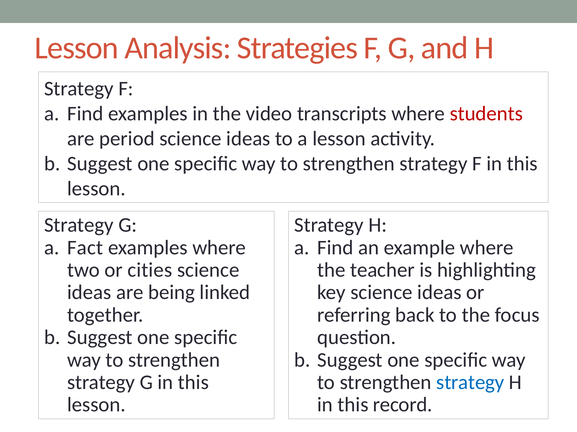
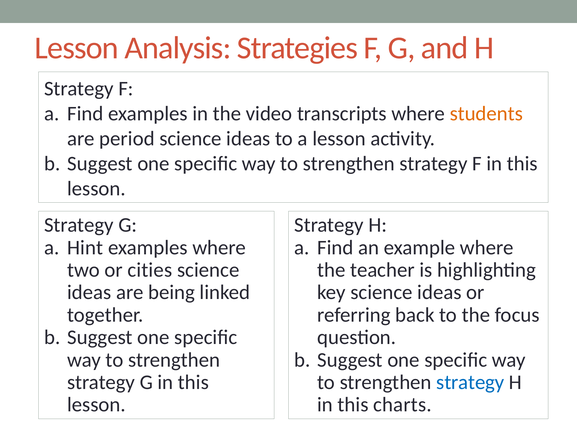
students colour: red -> orange
Fact: Fact -> Hint
record: record -> charts
